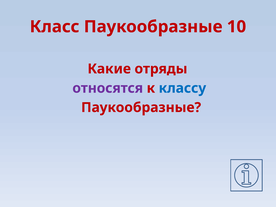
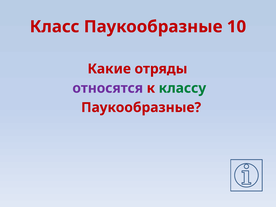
классу colour: blue -> green
